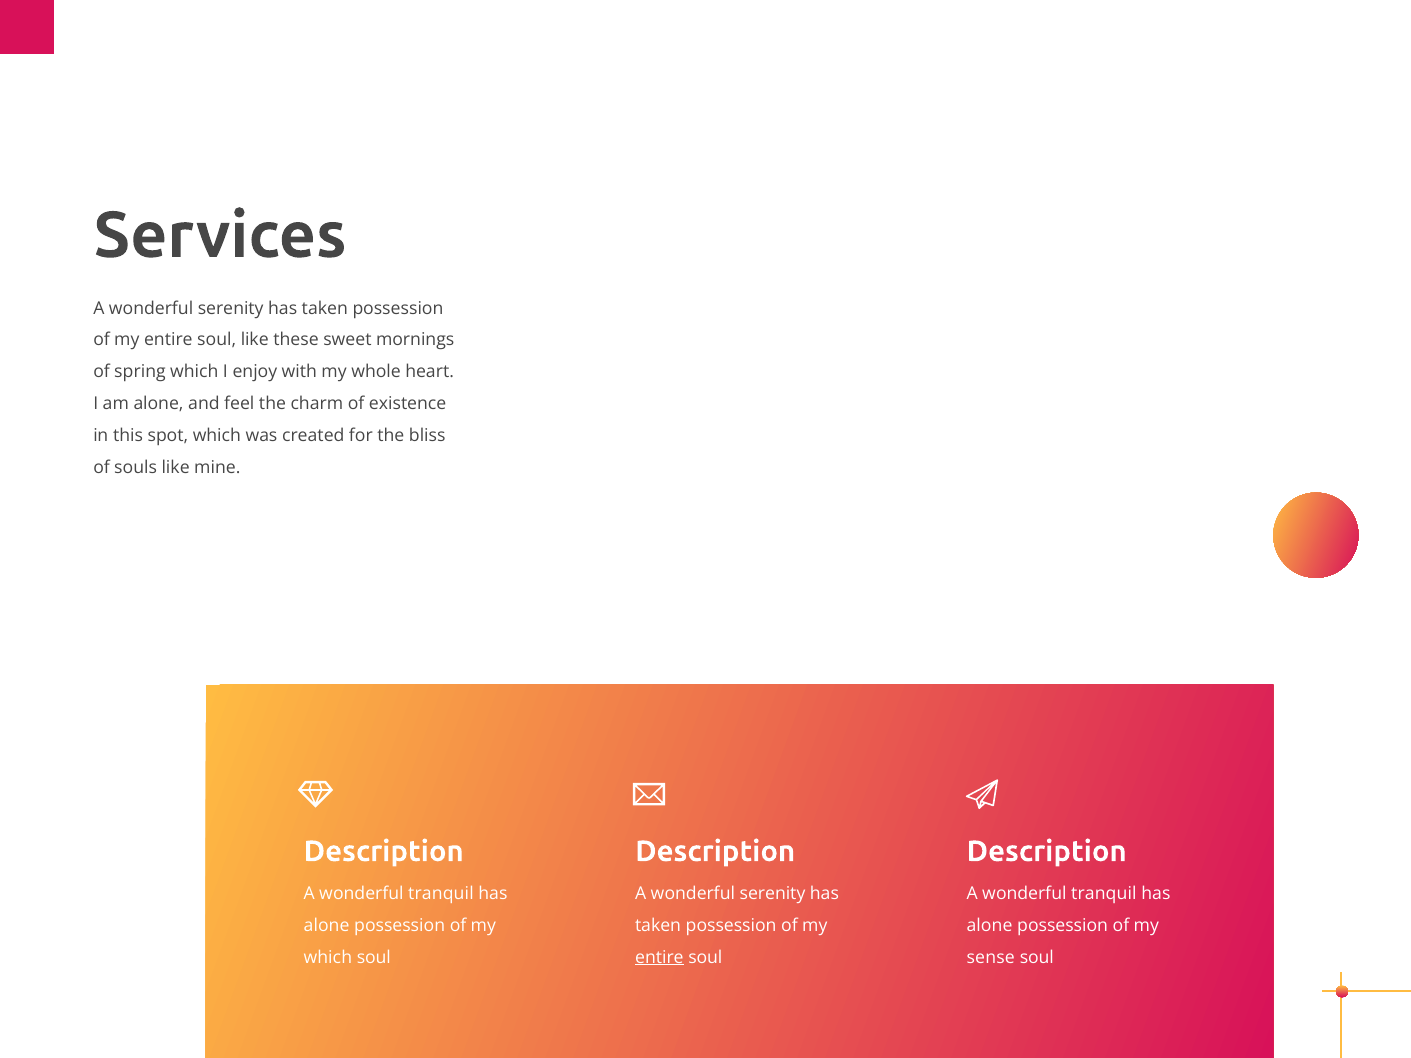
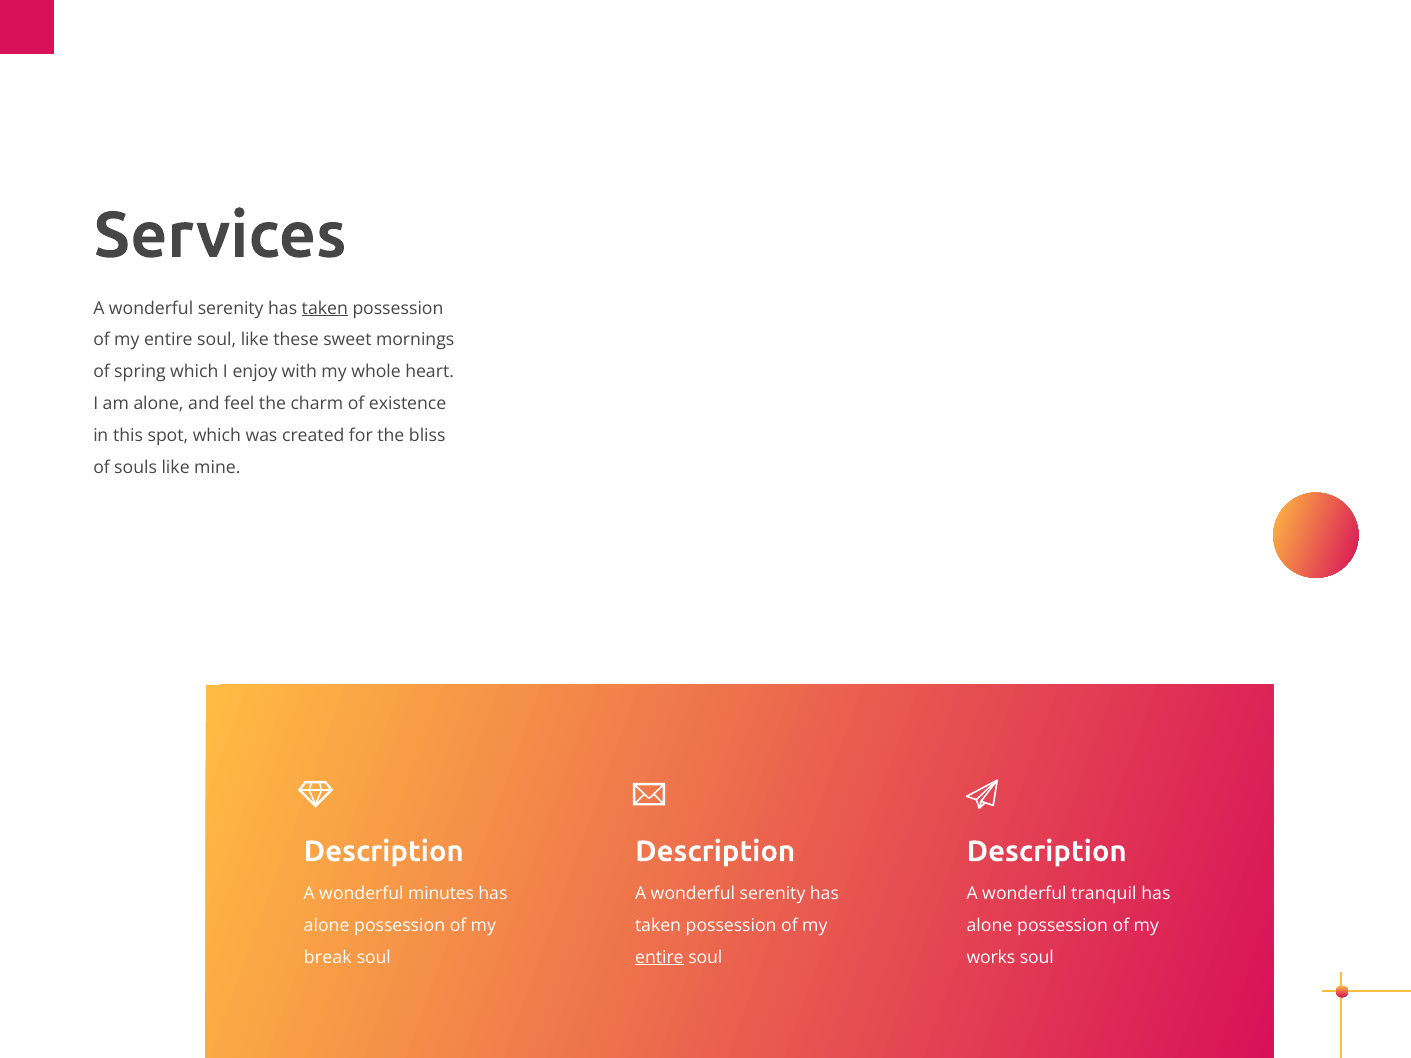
taken at (325, 308) underline: none -> present
tranquil at (441, 894): tranquil -> minutes
which at (328, 957): which -> break
sense: sense -> works
